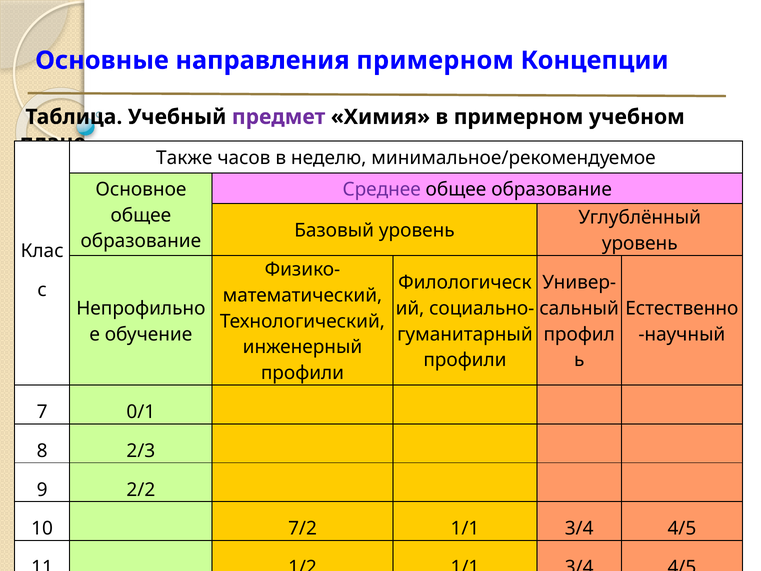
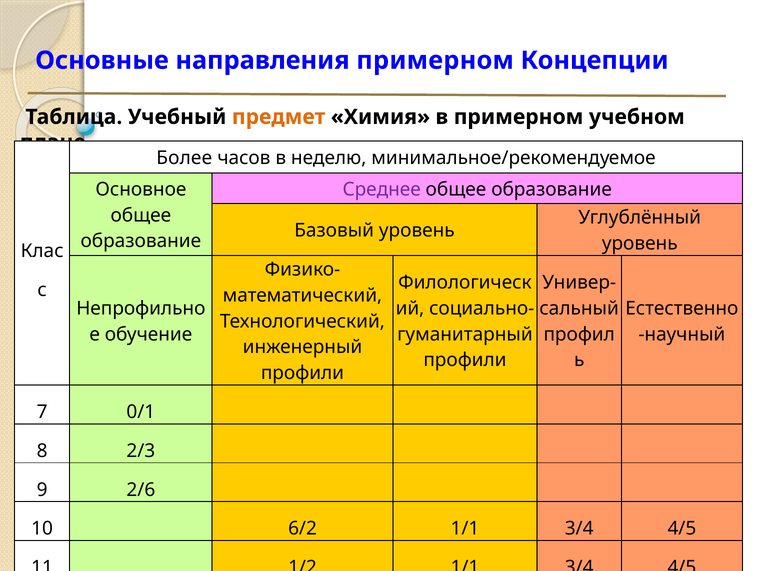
предмет colour: purple -> orange
Также: Также -> Более
2/2: 2/2 -> 2/6
7/2: 7/2 -> 6/2
